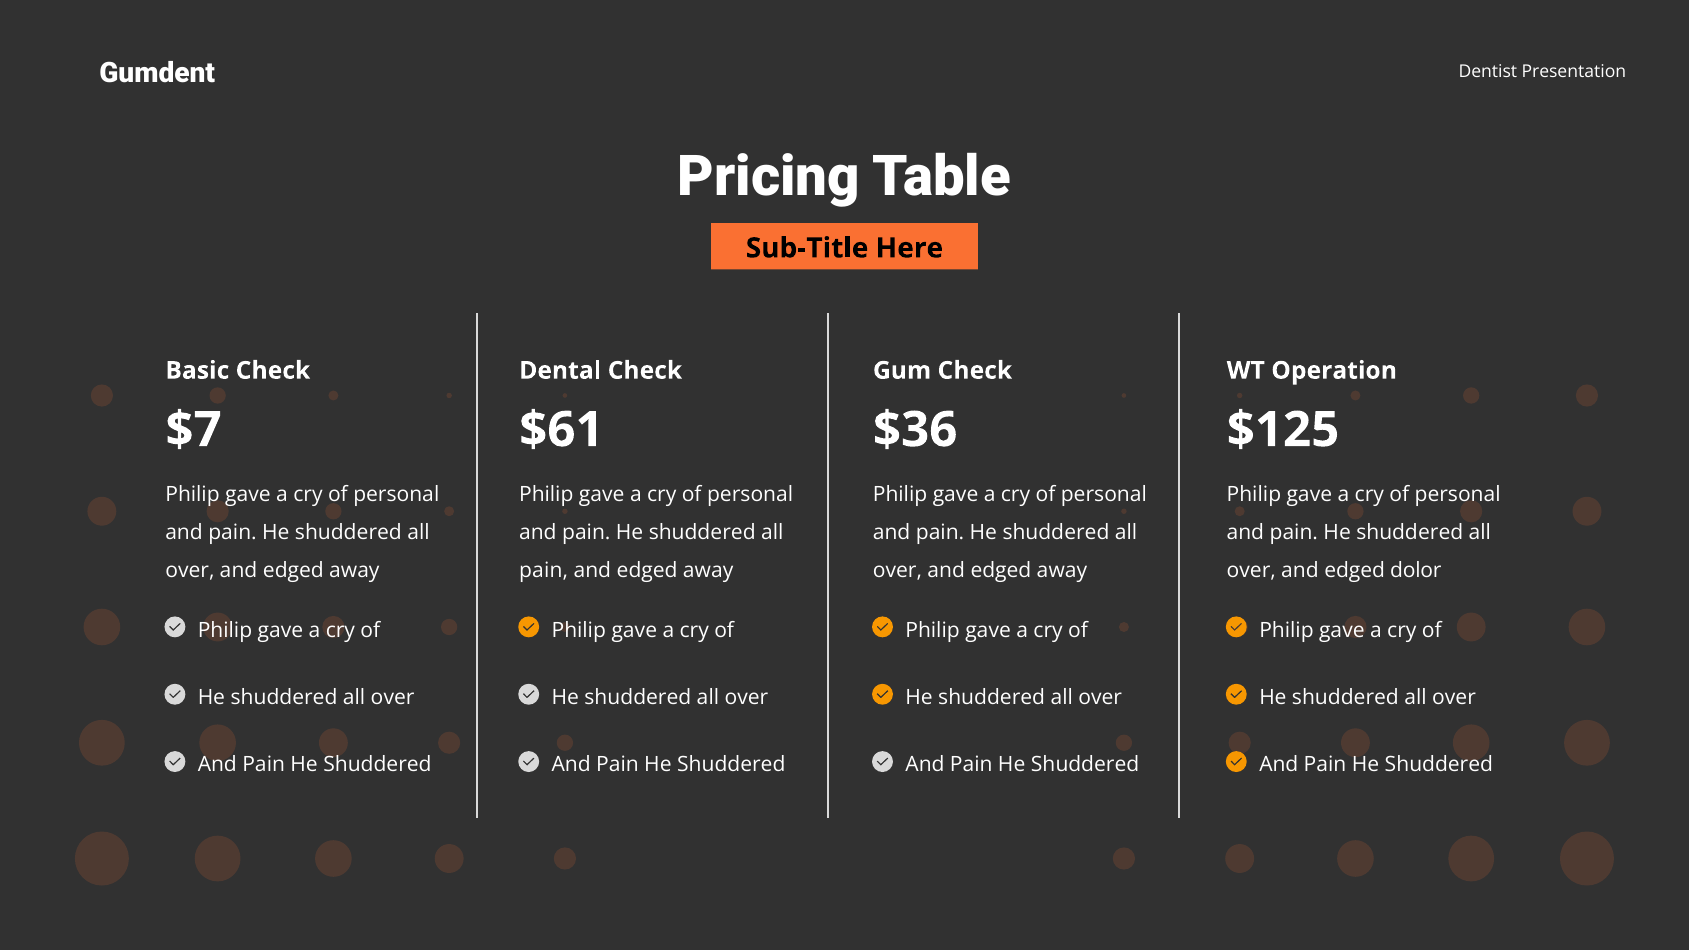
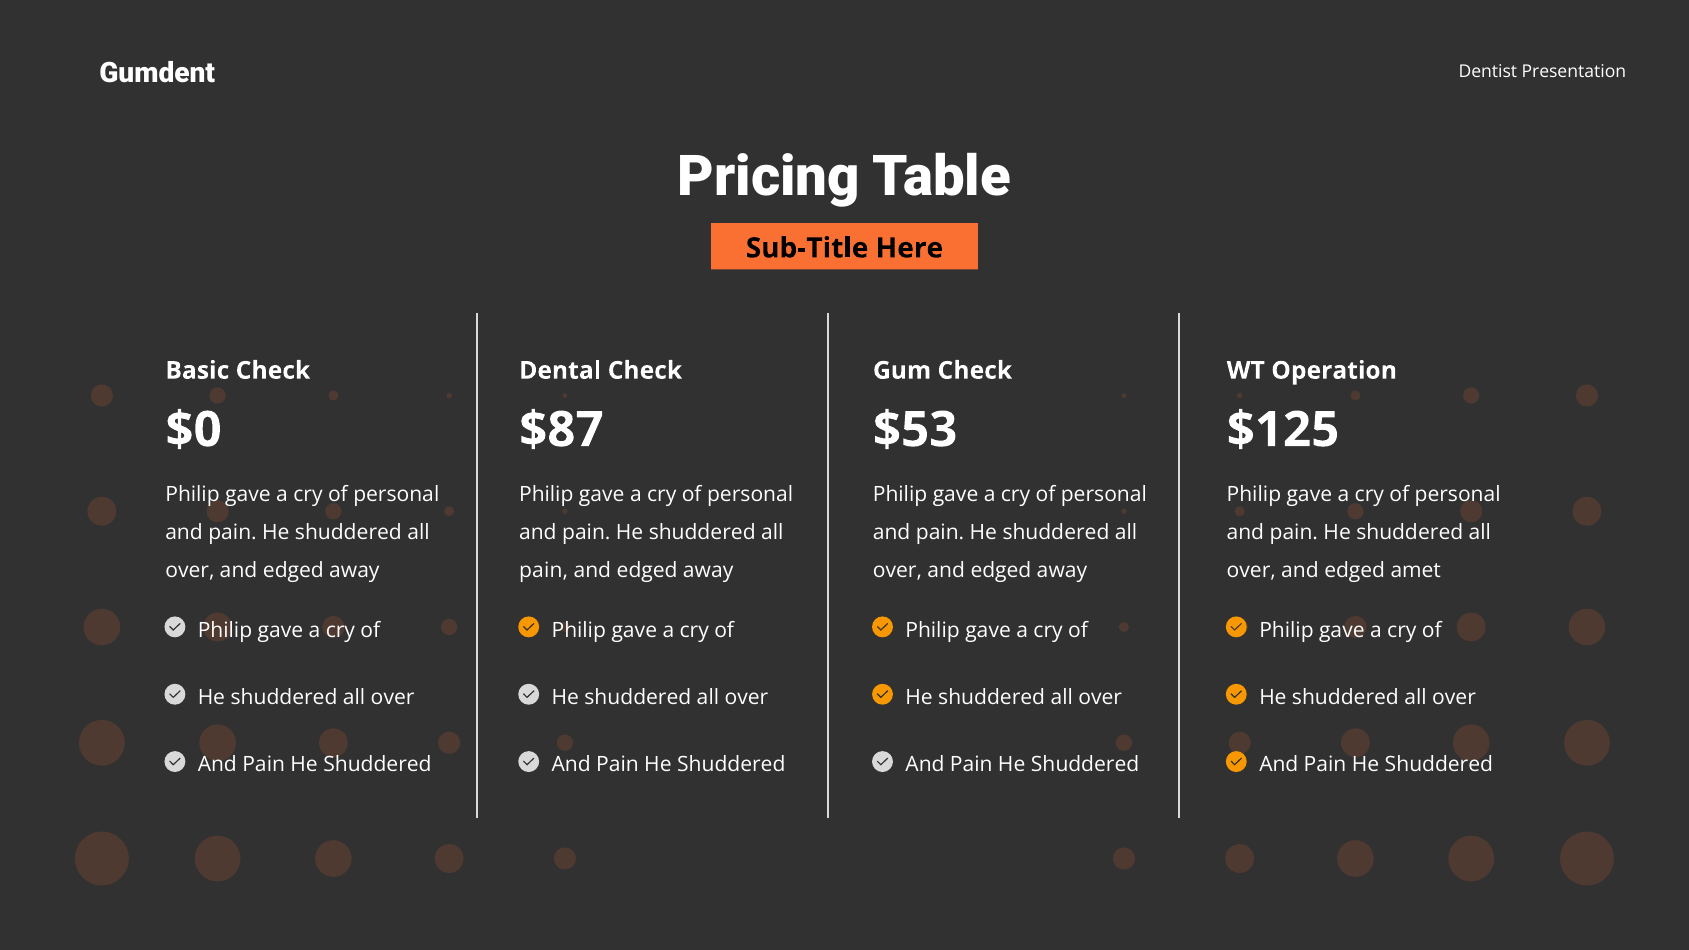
$7: $7 -> $0
$61: $61 -> $87
$36: $36 -> $53
dolor: dolor -> amet
